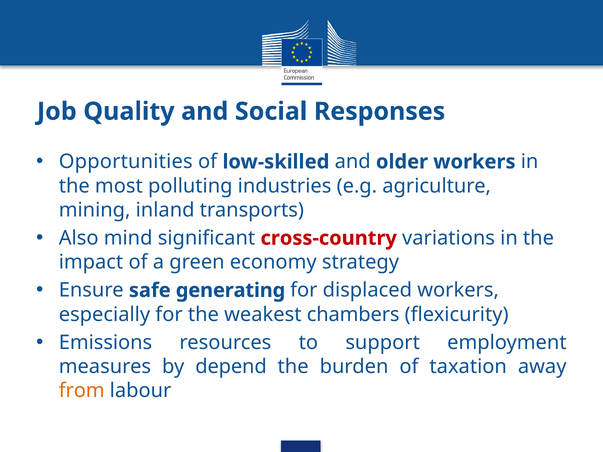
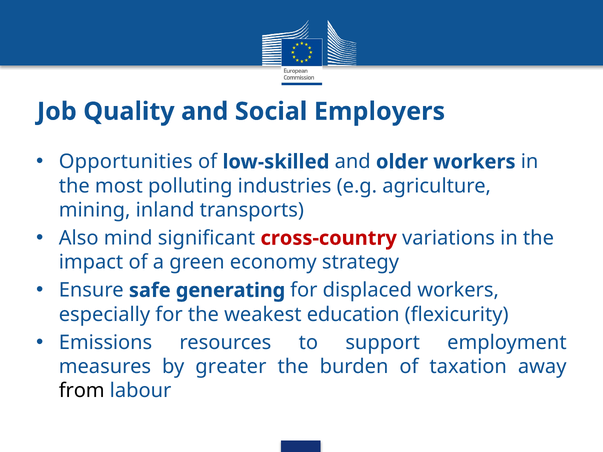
Responses: Responses -> Employers
chambers: chambers -> education
depend: depend -> greater
from colour: orange -> black
